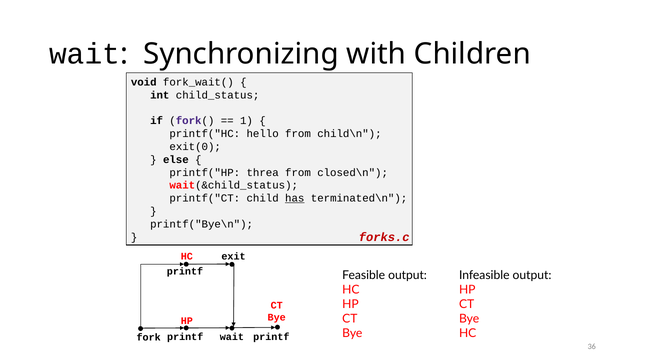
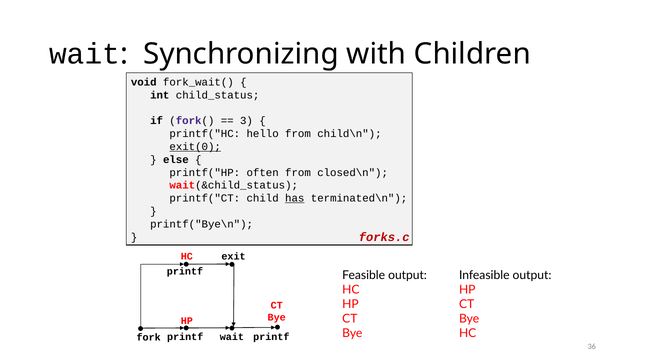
1: 1 -> 3
exit(0 underline: none -> present
threa: threa -> often
